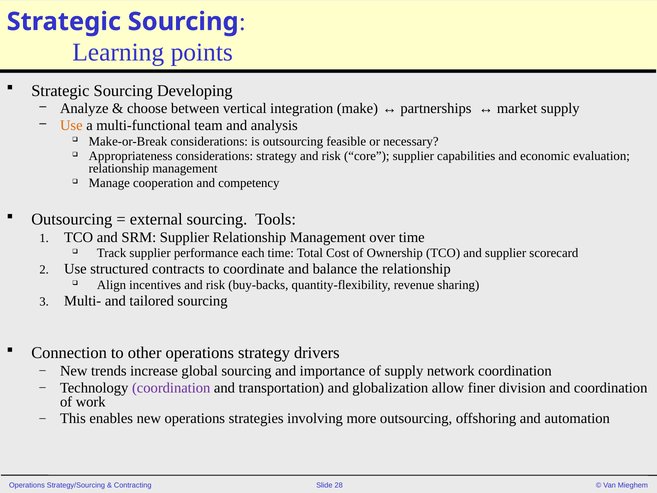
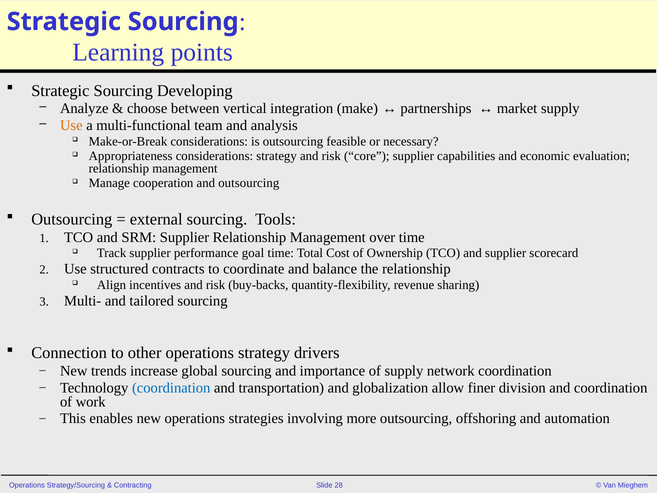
and competency: competency -> outsourcing
each: each -> goal
coordination at (171, 387) colour: purple -> blue
